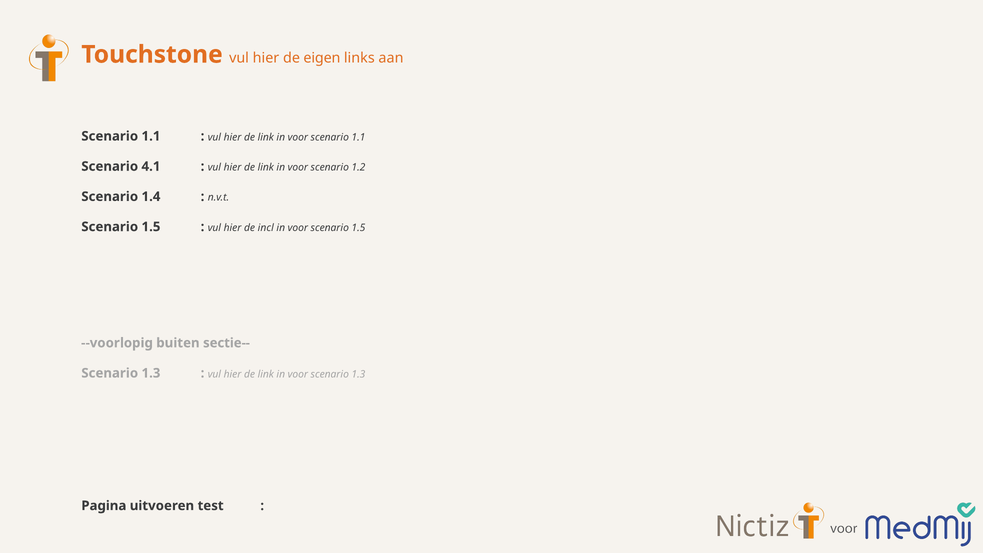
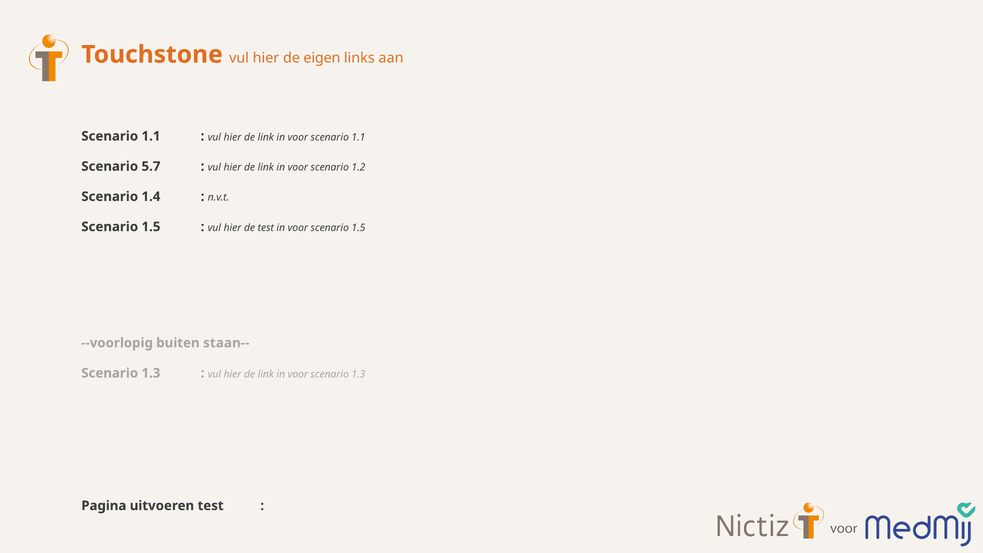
4.1: 4.1 -> 5.7
de incl: incl -> test
sectie--: sectie-- -> staan--
